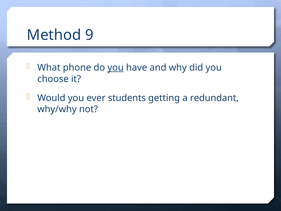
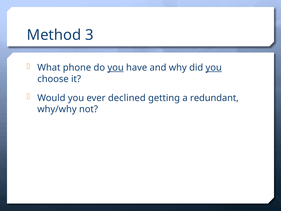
9: 9 -> 3
you at (214, 68) underline: none -> present
students: students -> declined
